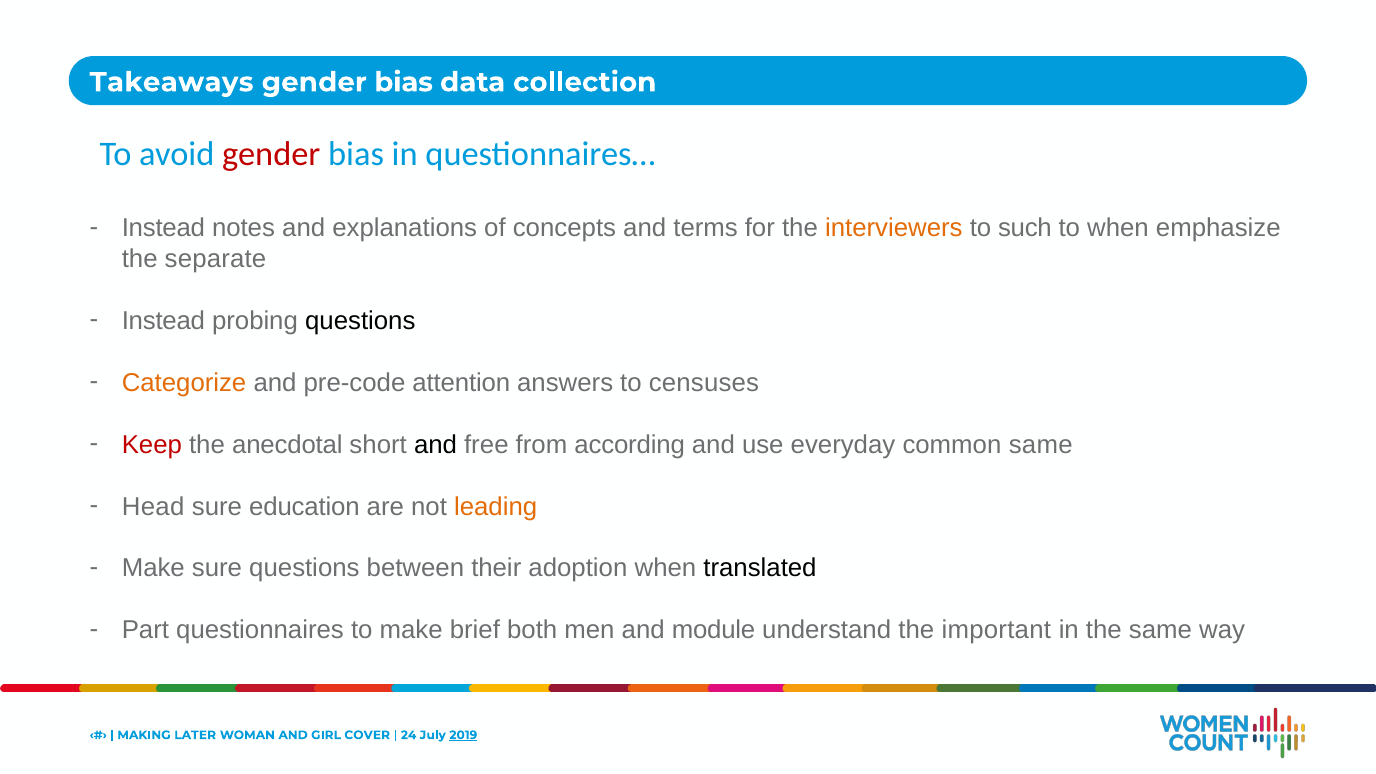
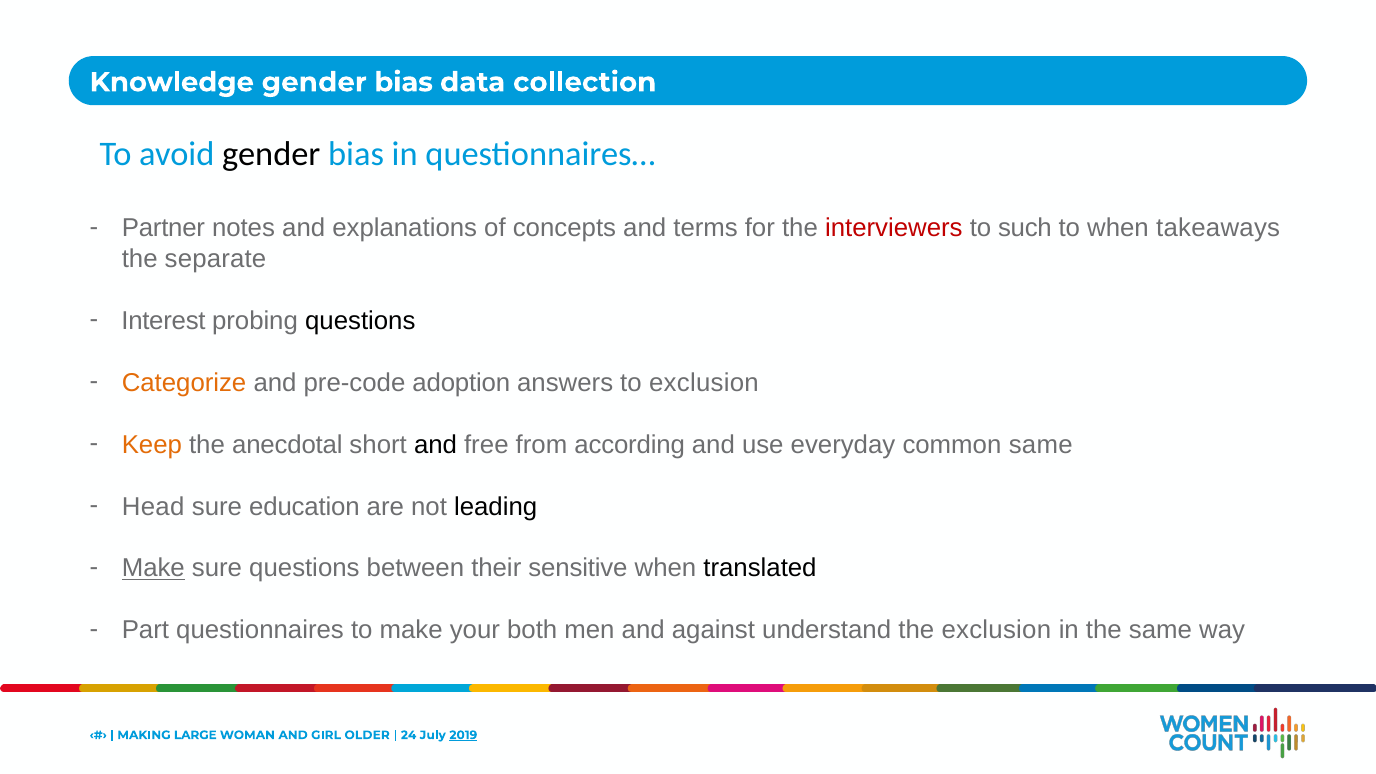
Takeaways: Takeaways -> Knowledge
gender at (271, 154) colour: red -> black
Instead at (163, 228): Instead -> Partner
interviewers colour: orange -> red
emphasize: emphasize -> takeaways
Instead at (163, 321): Instead -> Interest
attention: attention -> adoption
to censuses: censuses -> exclusion
Keep colour: red -> orange
leading colour: orange -> black
Make at (153, 568) underline: none -> present
adoption: adoption -> sensitive
brief: brief -> your
module: module -> against
the important: important -> exclusion
LATER: LATER -> LARGE
COVER: COVER -> OLDER
